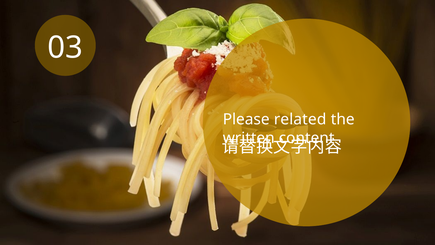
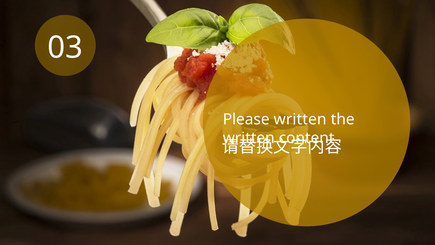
Please related: related -> written
